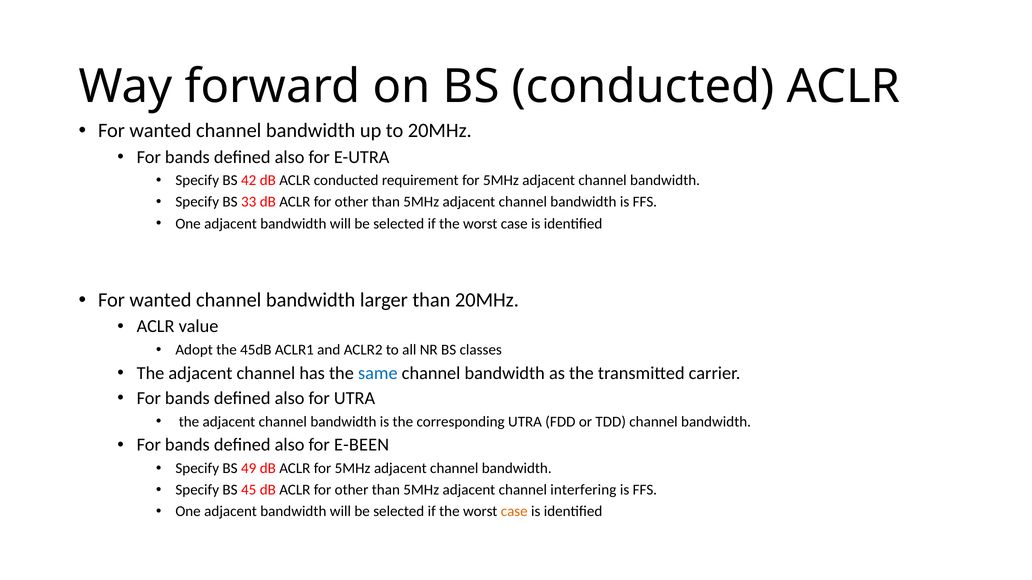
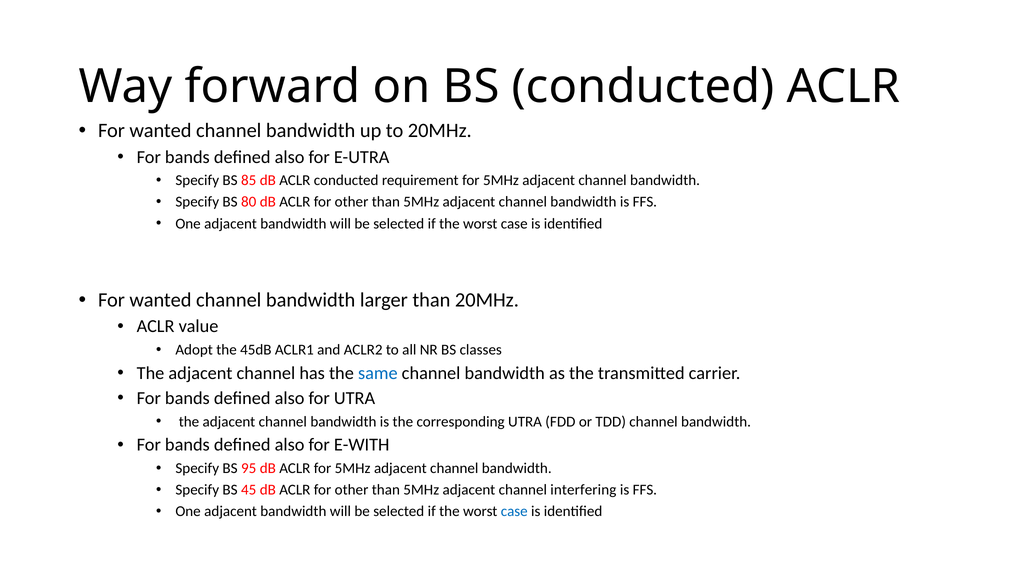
42: 42 -> 85
33: 33 -> 80
E-BEEN: E-BEEN -> E-WITH
49: 49 -> 95
case at (514, 512) colour: orange -> blue
